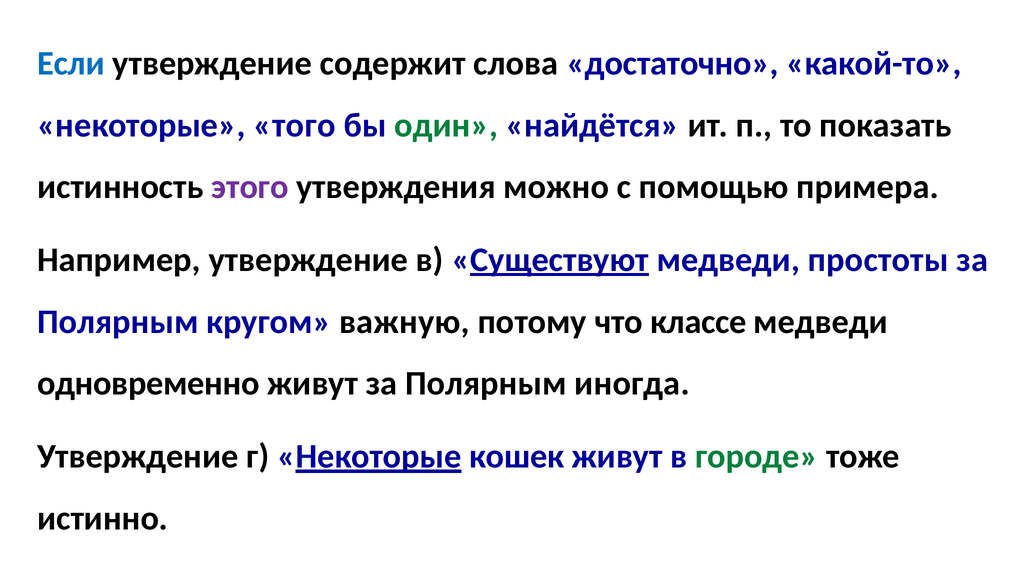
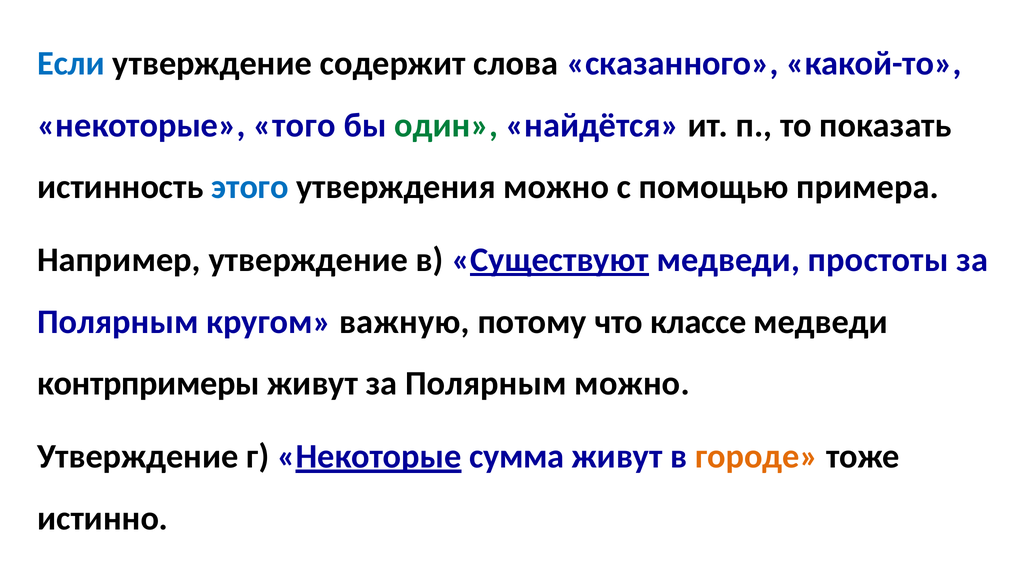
достаточно: достаточно -> сказанного
этого colour: purple -> blue
одновременно: одновременно -> контрпримеры
Полярным иногда: иногда -> можно
кошек: кошек -> сумма
городе colour: green -> orange
